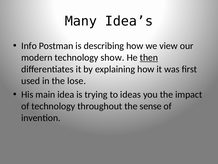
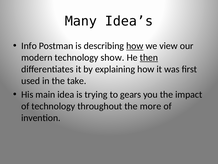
how at (135, 46) underline: none -> present
lose: lose -> take
ideas: ideas -> gears
sense: sense -> more
